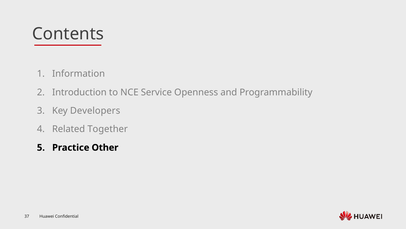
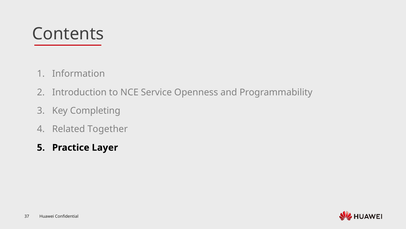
Developers: Developers -> Completing
Other: Other -> Layer
